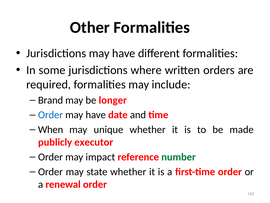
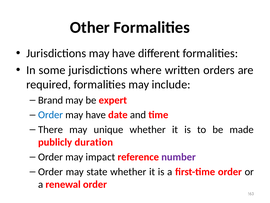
longer: longer -> expert
When: When -> There
executor: executor -> duration
number colour: green -> purple
